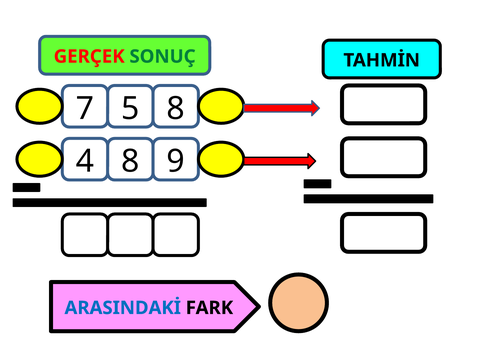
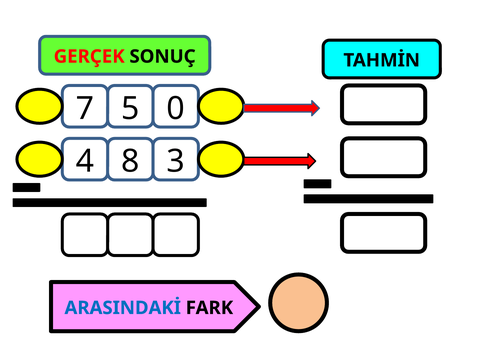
SONUÇ colour: green -> black
5 8: 8 -> 0
9: 9 -> 3
